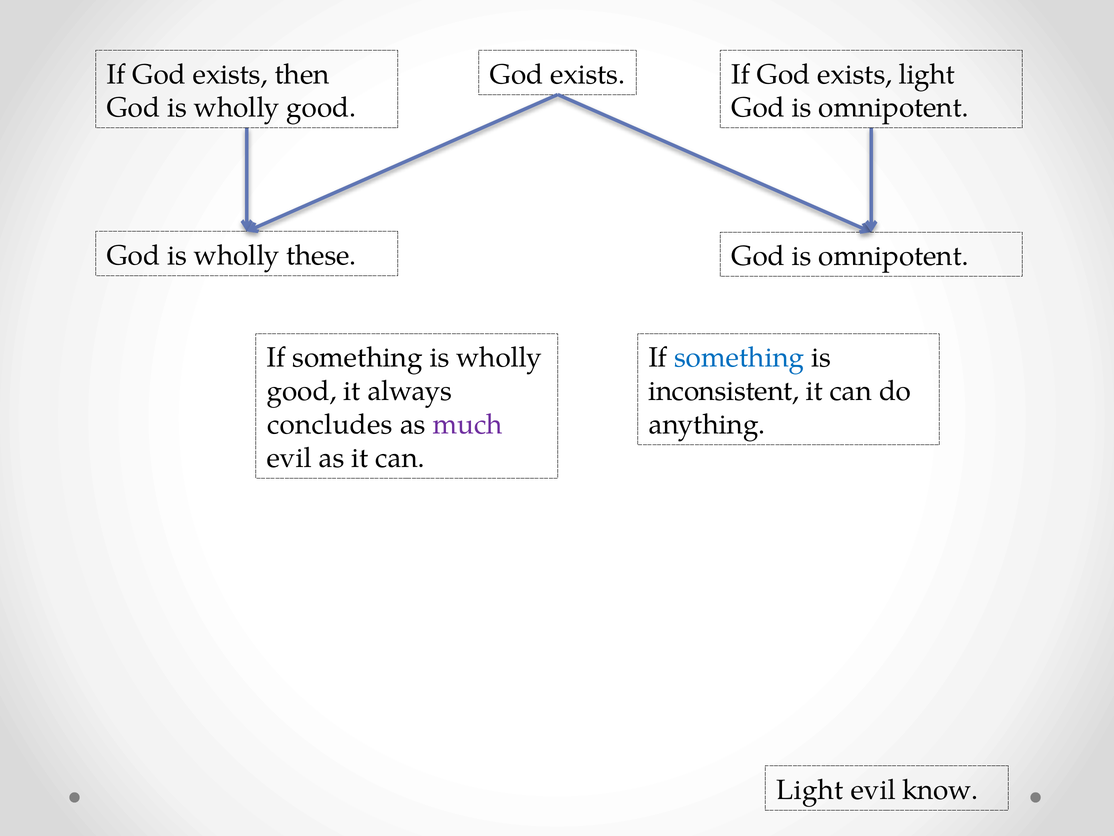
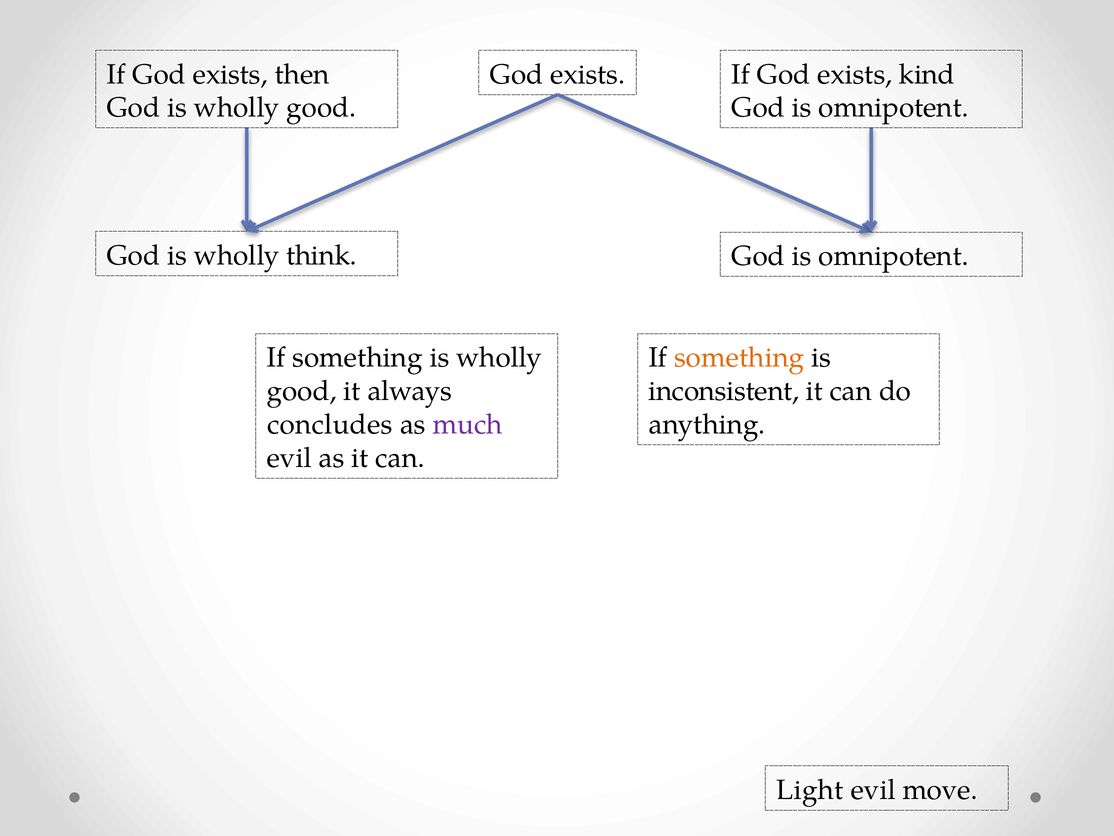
light at (927, 74): light -> kind
these: these -> think
something at (739, 358) colour: blue -> orange
know: know -> move
